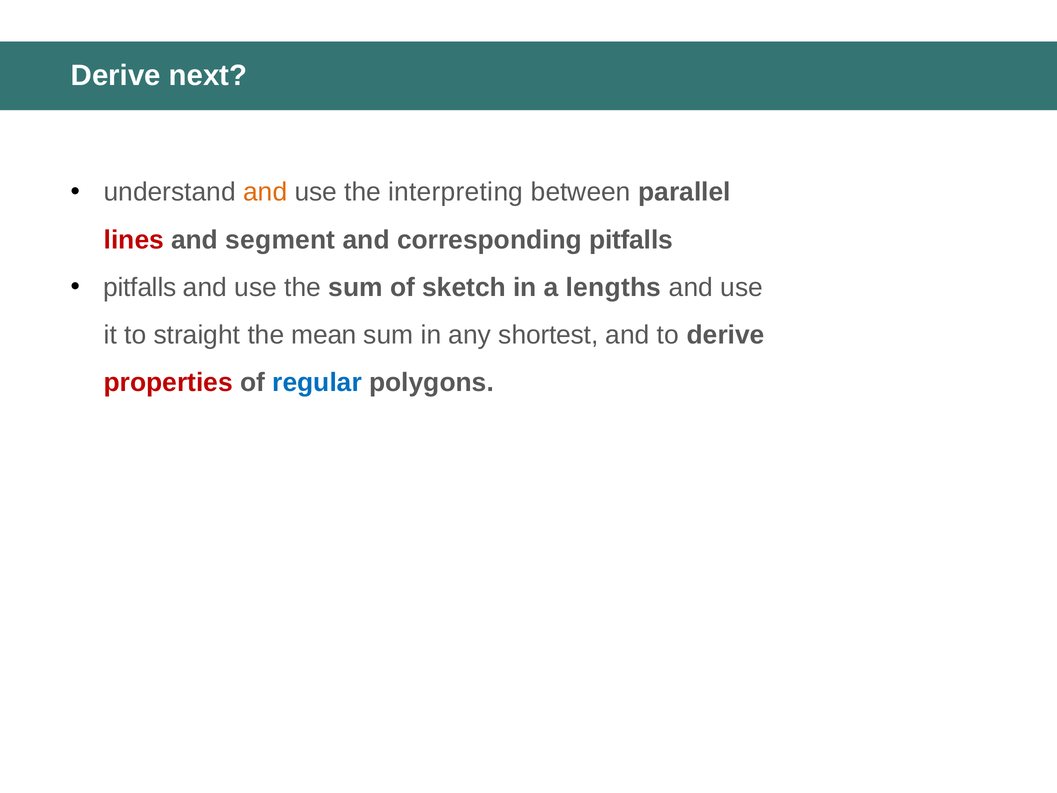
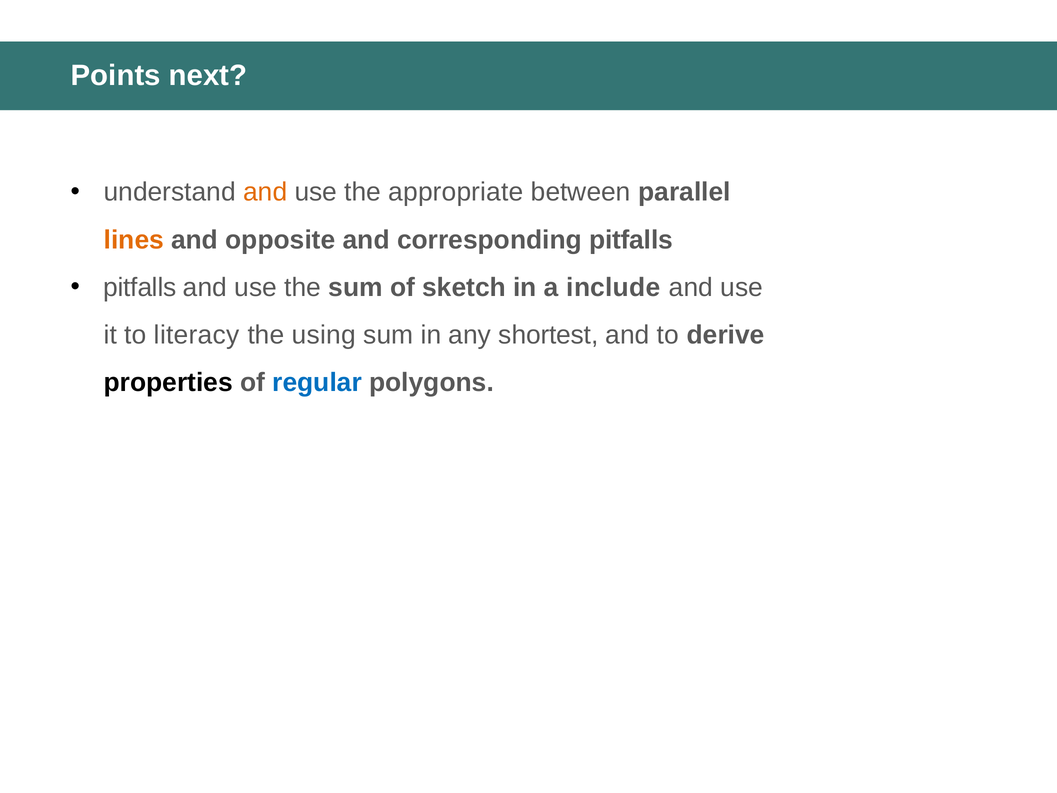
Derive at (116, 75): Derive -> Points
interpreting: interpreting -> appropriate
lines colour: red -> orange
segment: segment -> opposite
lengths: lengths -> include
straight: straight -> literacy
mean: mean -> using
properties colour: red -> black
